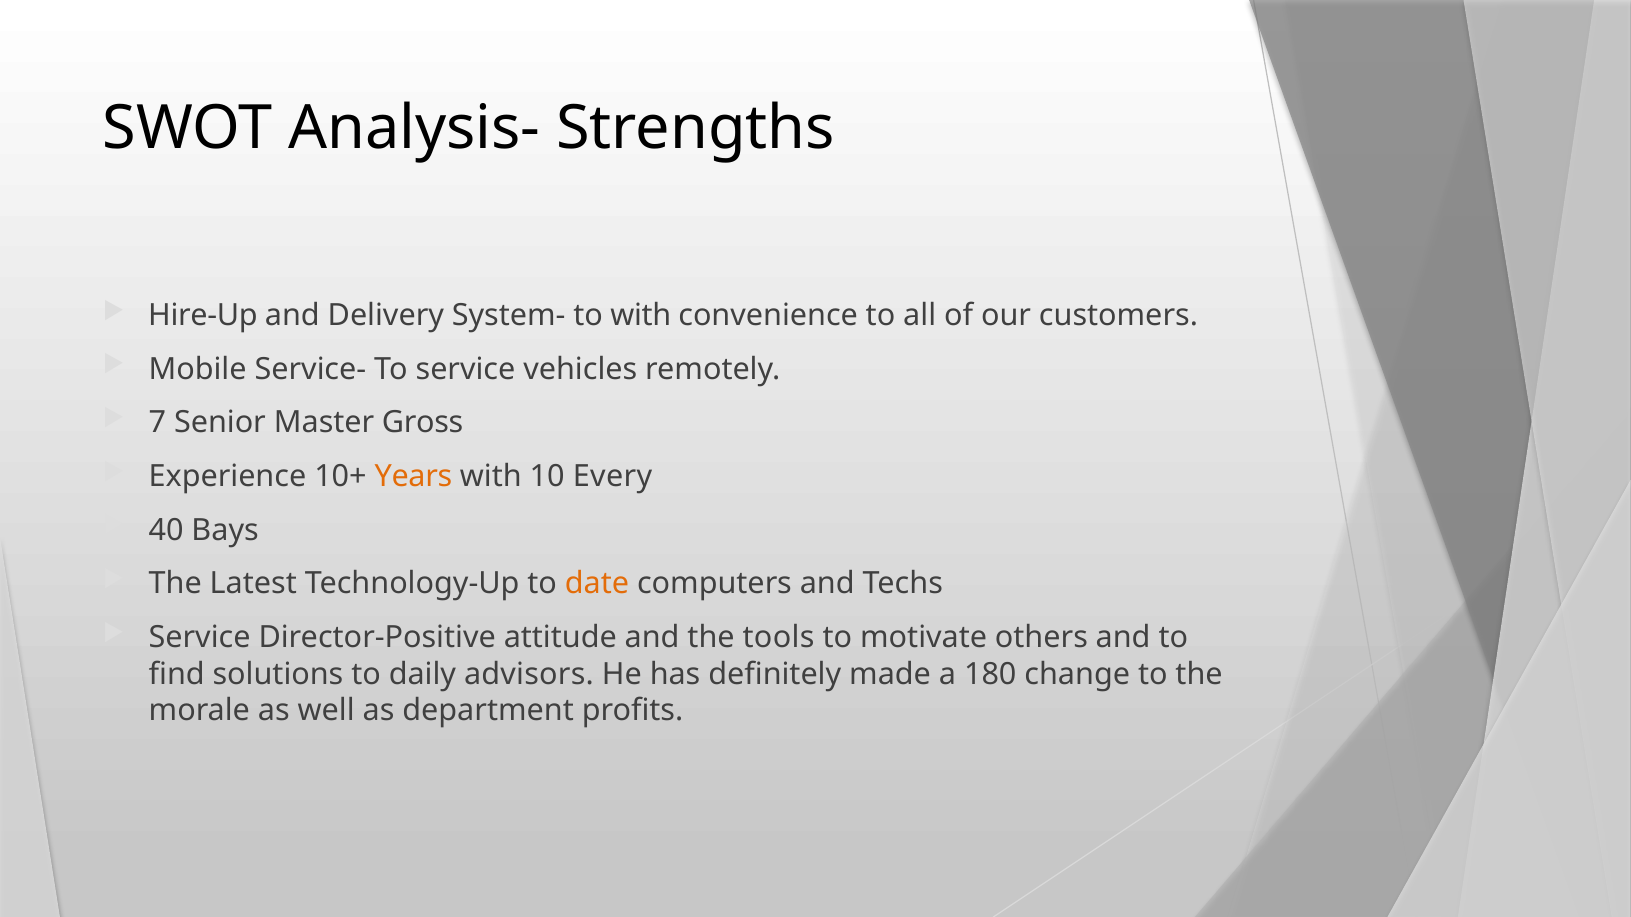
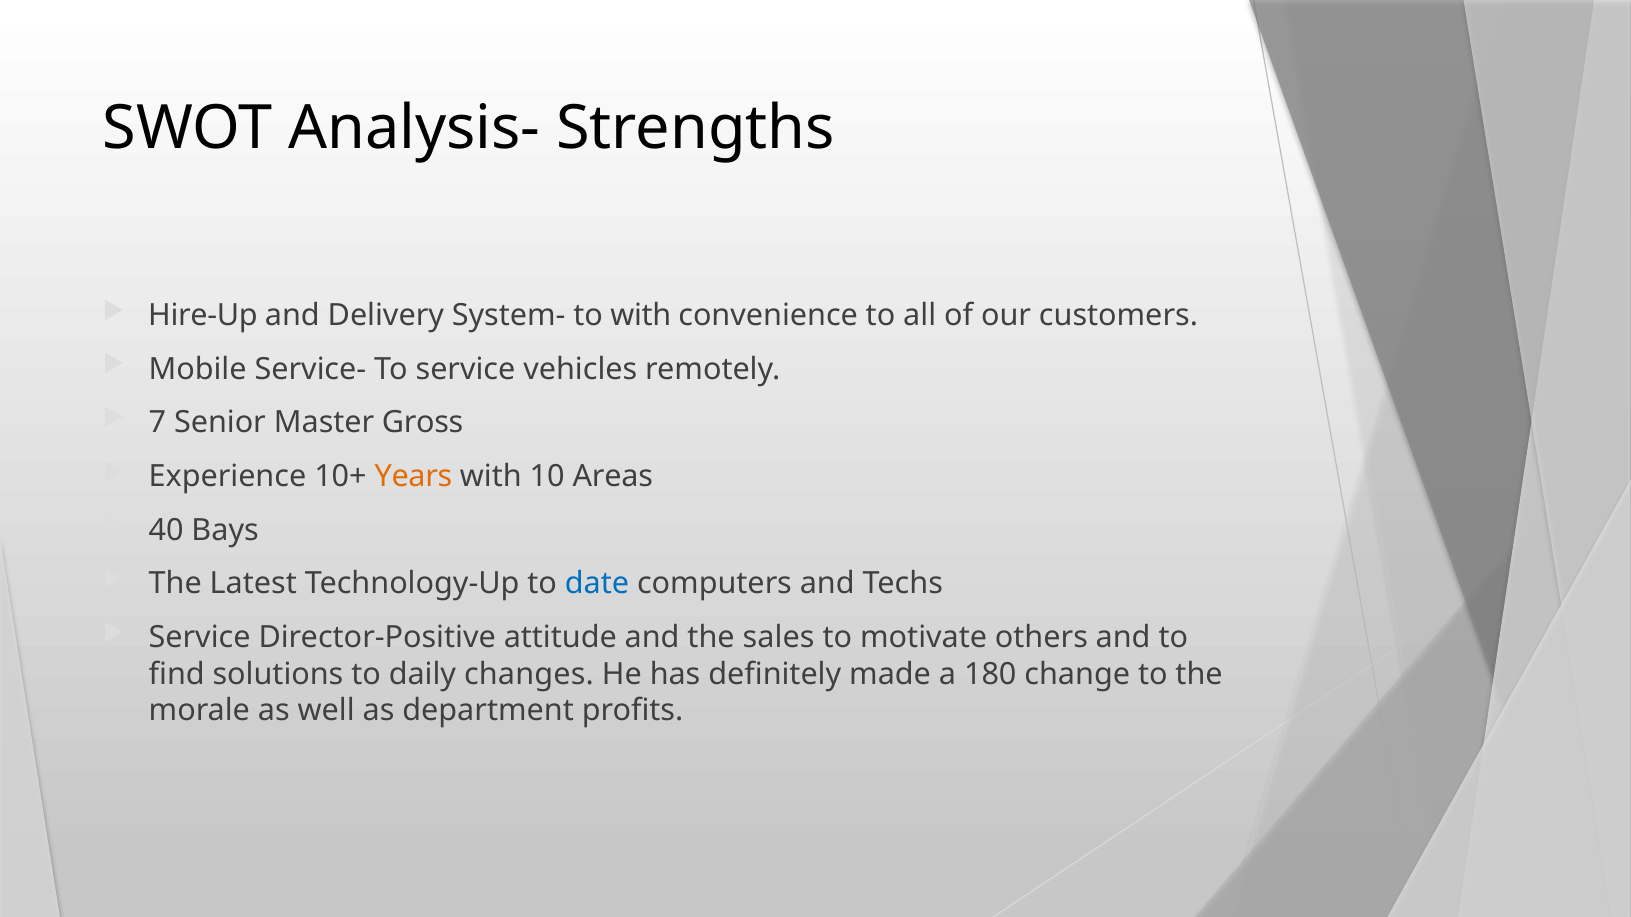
Every: Every -> Areas
date colour: orange -> blue
tools: tools -> sales
advisors: advisors -> changes
